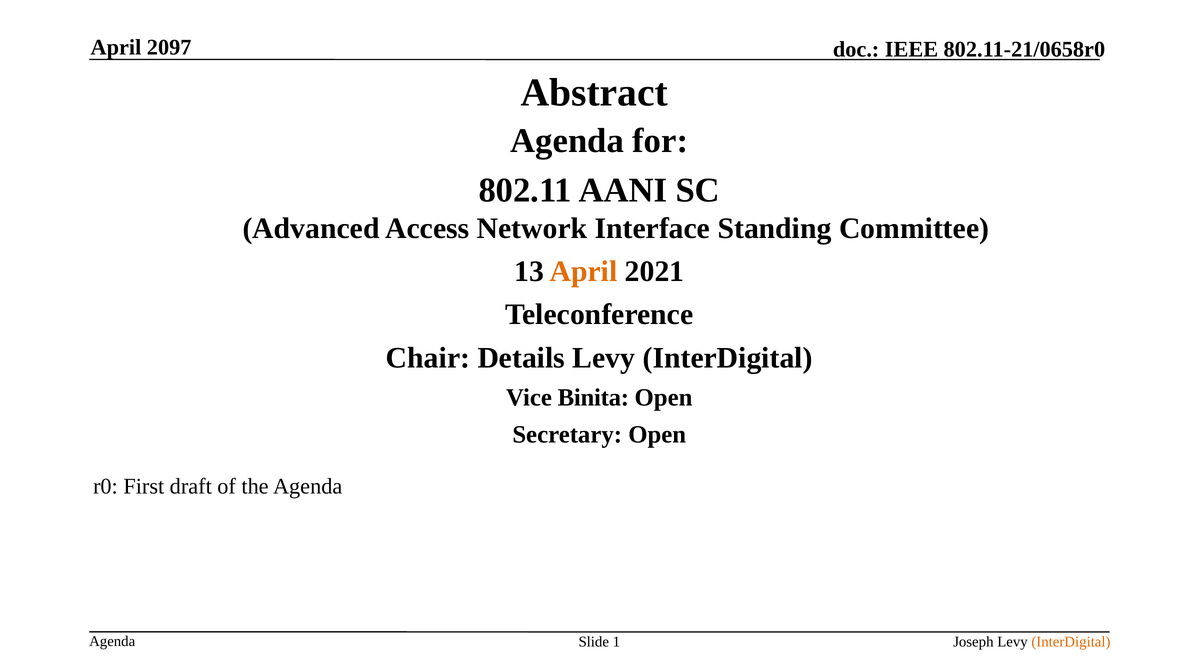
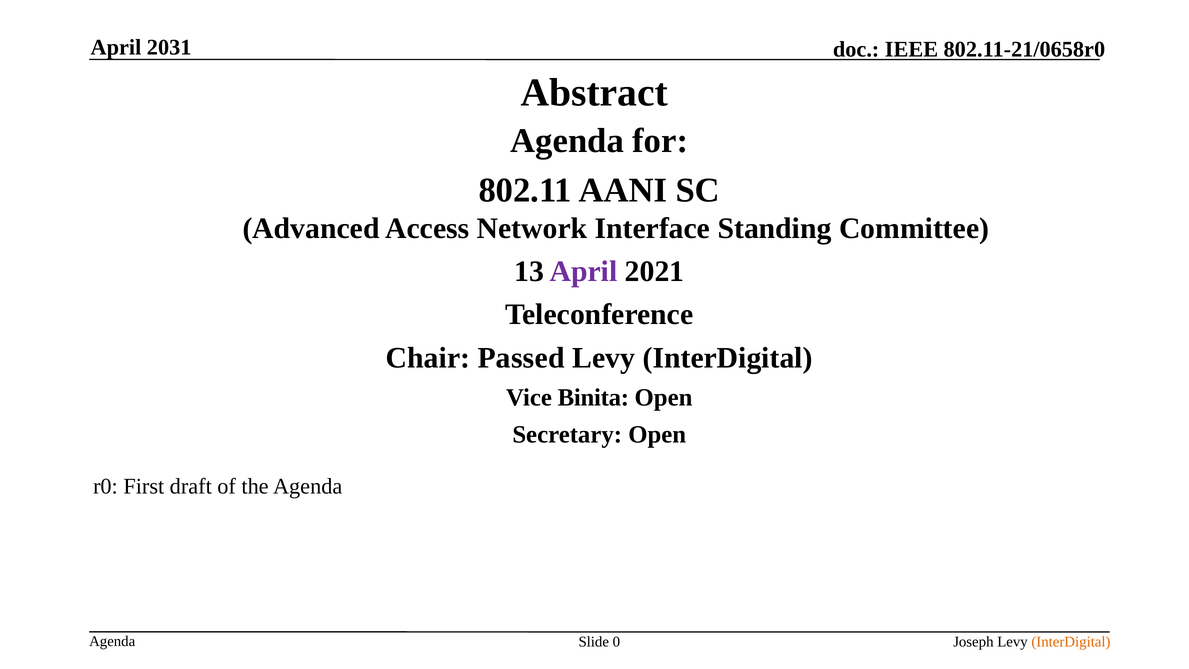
2097: 2097 -> 2031
April at (584, 271) colour: orange -> purple
Details: Details -> Passed
1: 1 -> 0
